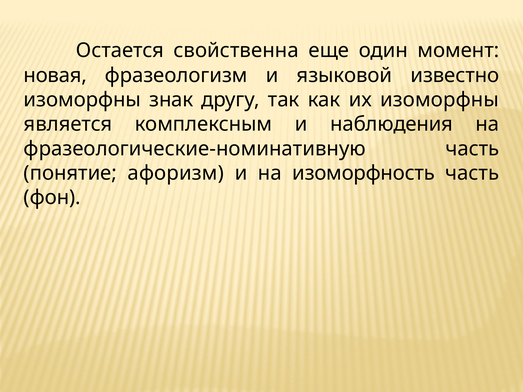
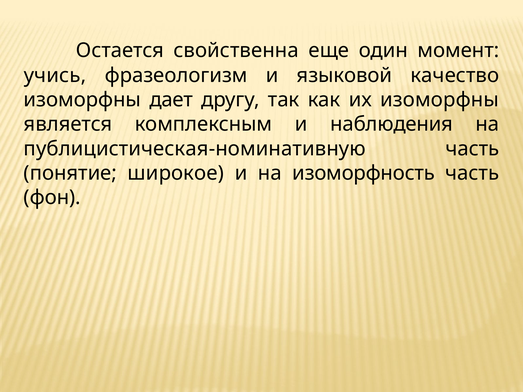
новая: новая -> учись
известно: известно -> качество
знак: знак -> дает
фразеологические-номинативную: фразеологические-номинативную -> публицистическая-номинативную
афоризм: афоризм -> широкое
